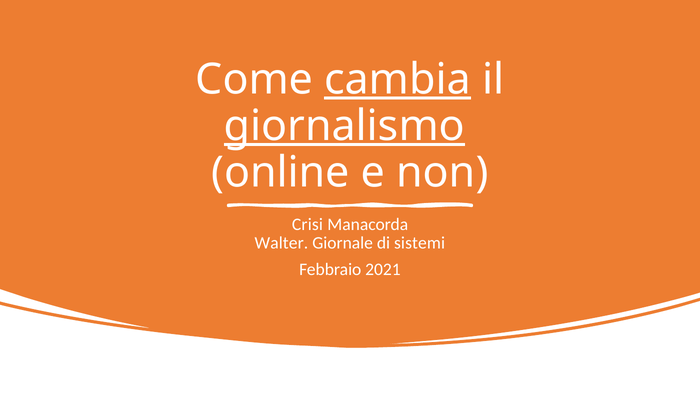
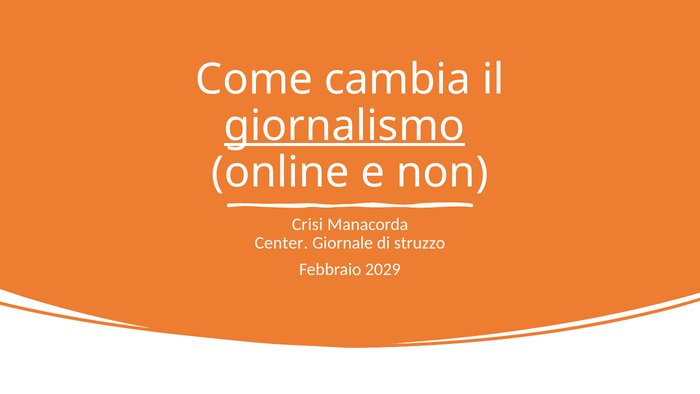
cambia underline: present -> none
Walter: Walter -> Center
sistemi: sistemi -> struzzo
2021: 2021 -> 2029
